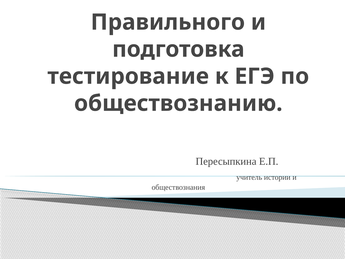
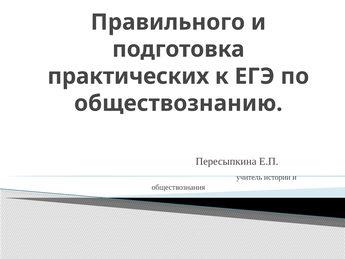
тестирование: тестирование -> практических
